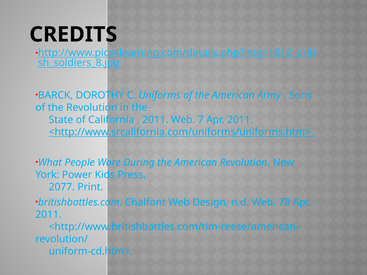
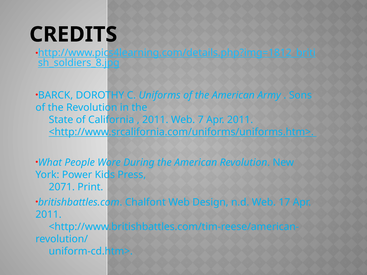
2077: 2077 -> 2071
78: 78 -> 17
